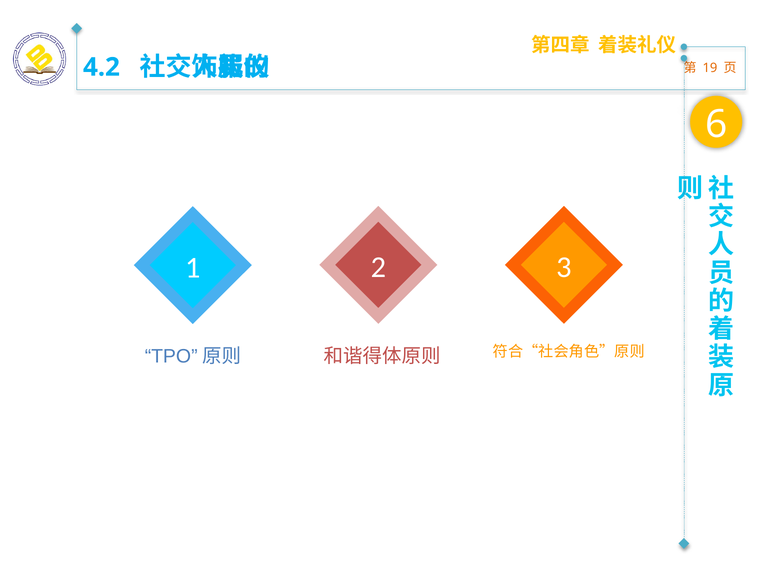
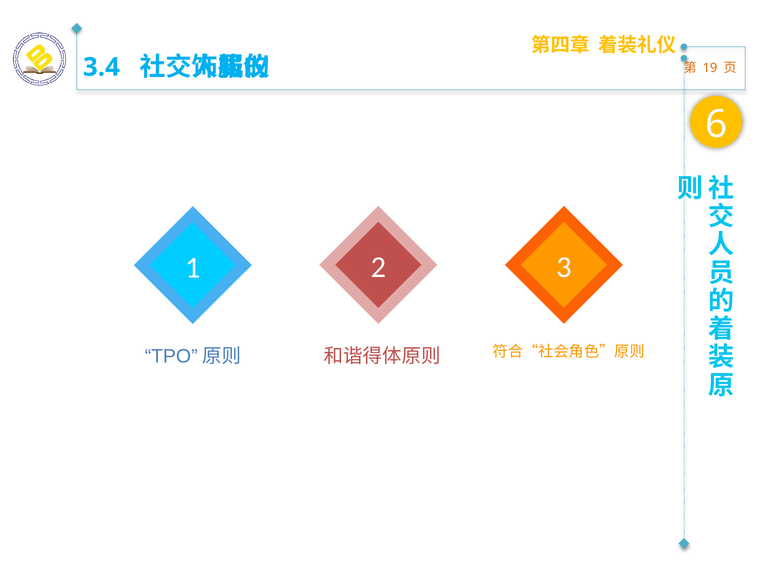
4.2: 4.2 -> 3.4
